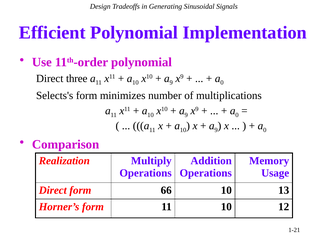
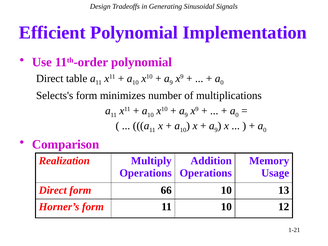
three: three -> table
